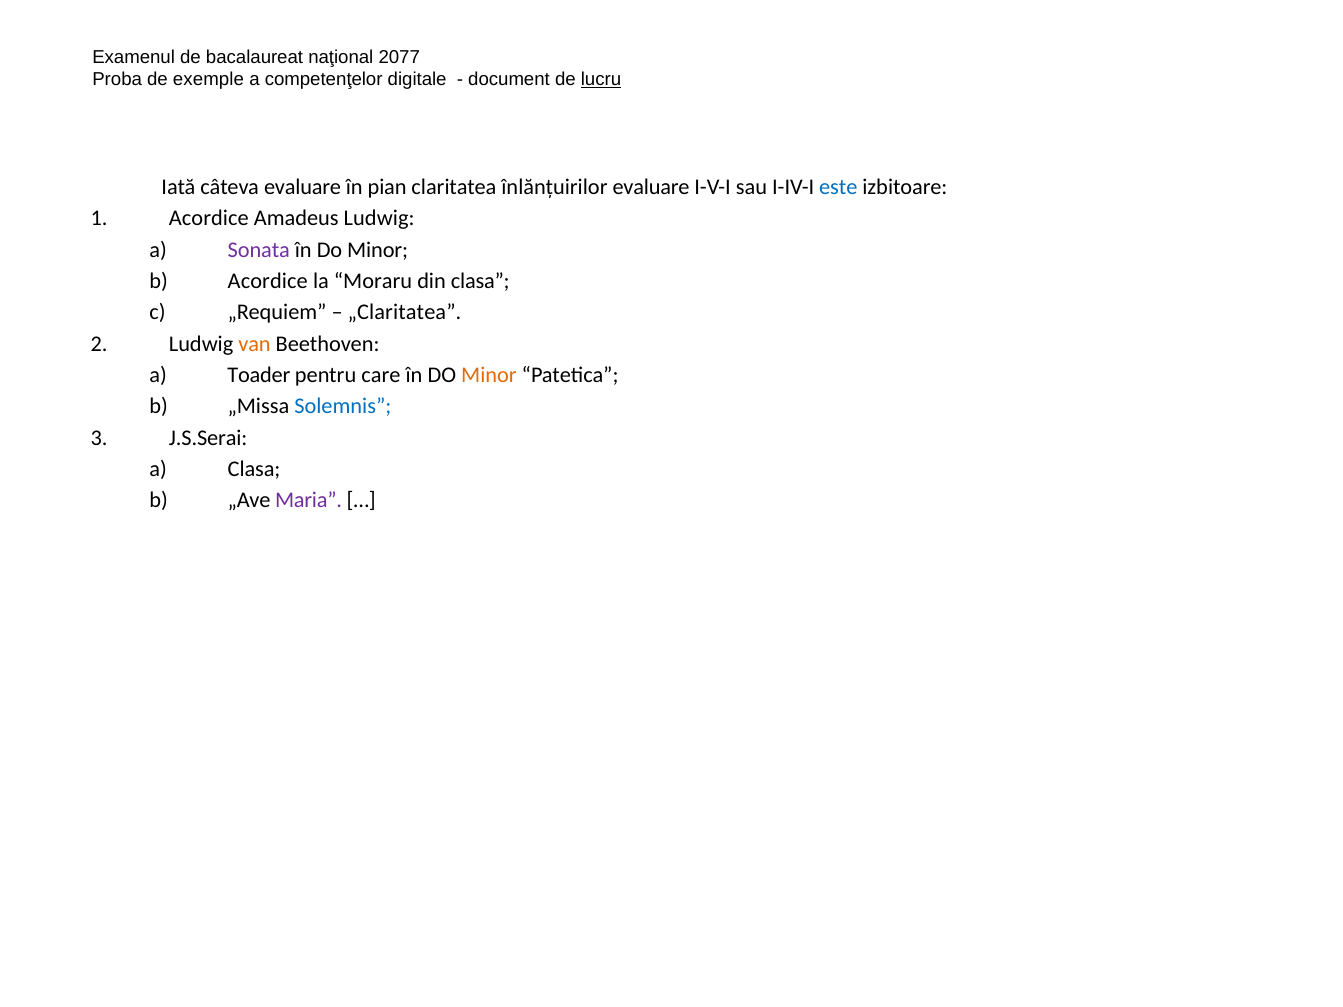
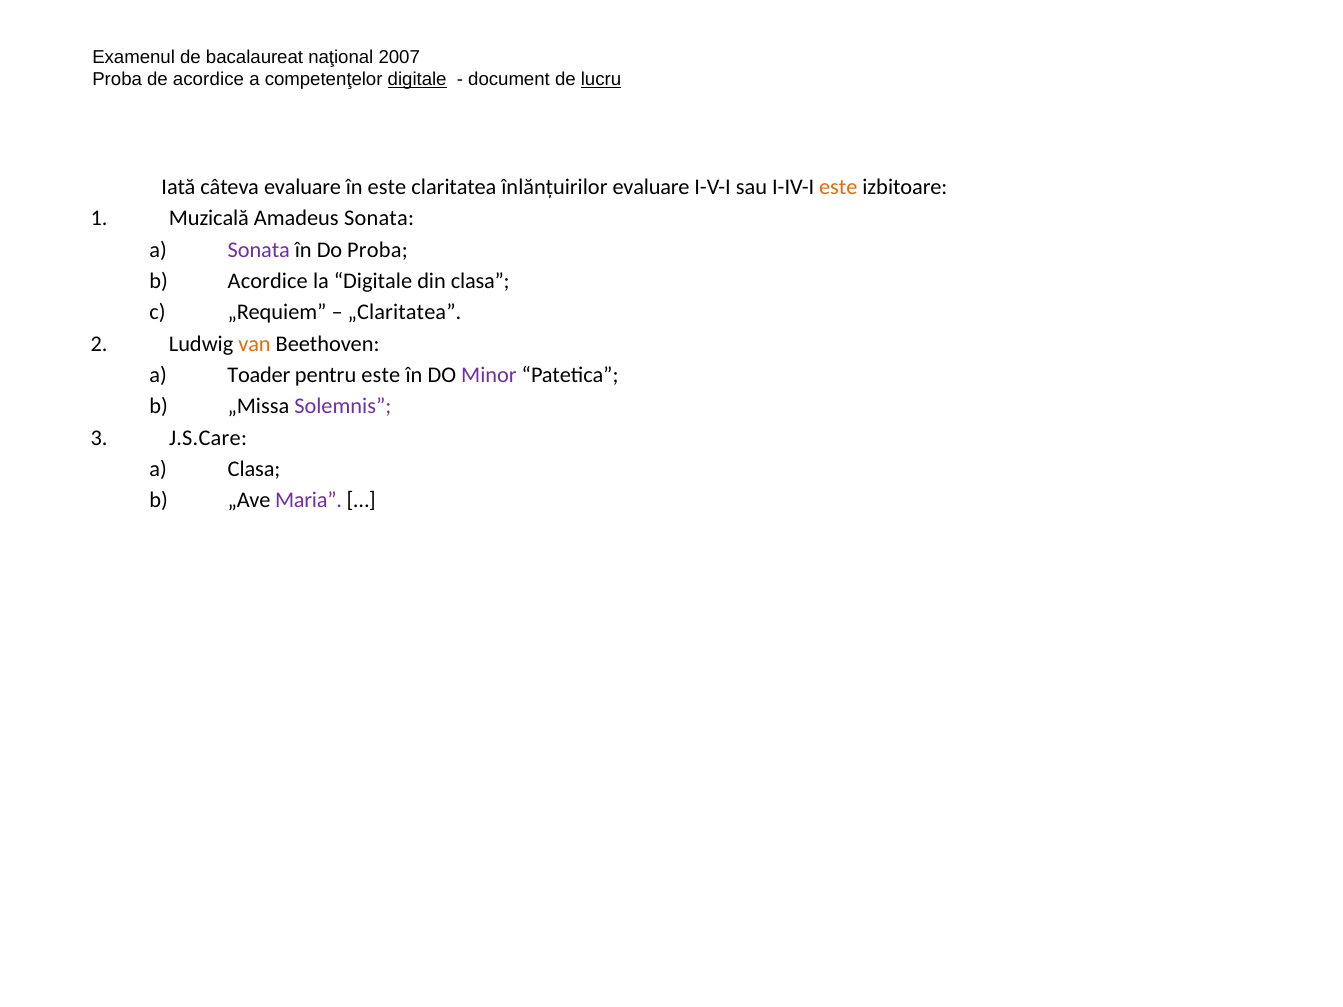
2077: 2077 -> 2007
de exemple: exemple -> acordice
digitale at (417, 80) underline: none -> present
în pian: pian -> este
este at (838, 187) colour: blue -> orange
Acordice at (209, 218): Acordice -> Muzicală
Amadeus Ludwig: Ludwig -> Sonata
Minor at (378, 250): Minor -> Proba
la Moraru: Moraru -> Digitale
pentru care: care -> este
Minor at (489, 375) colour: orange -> purple
Solemnis colour: blue -> purple
J.S.Serai: J.S.Serai -> J.S.Care
